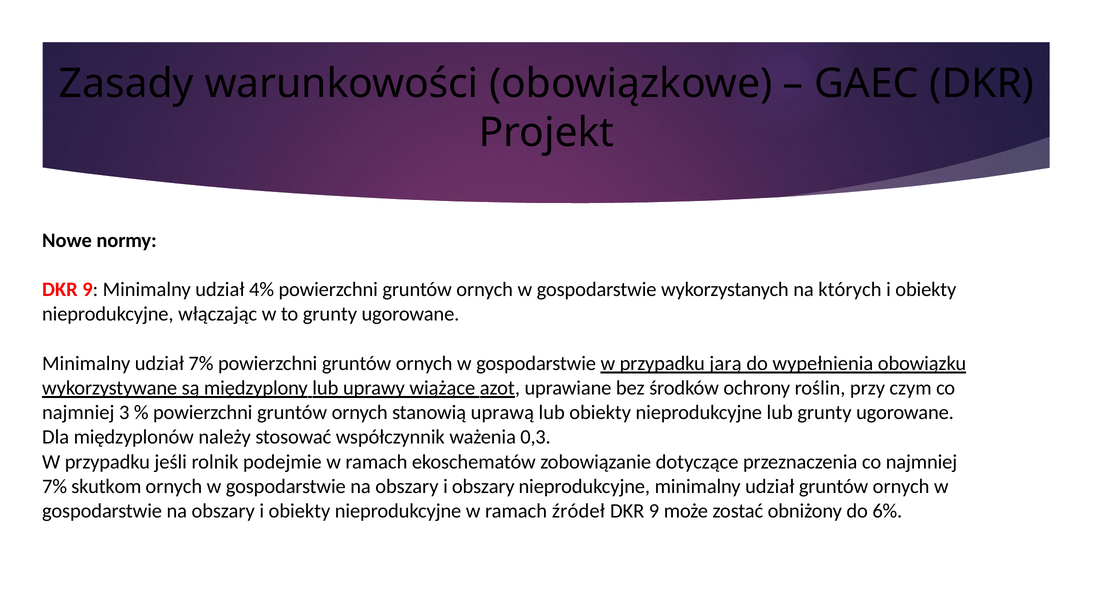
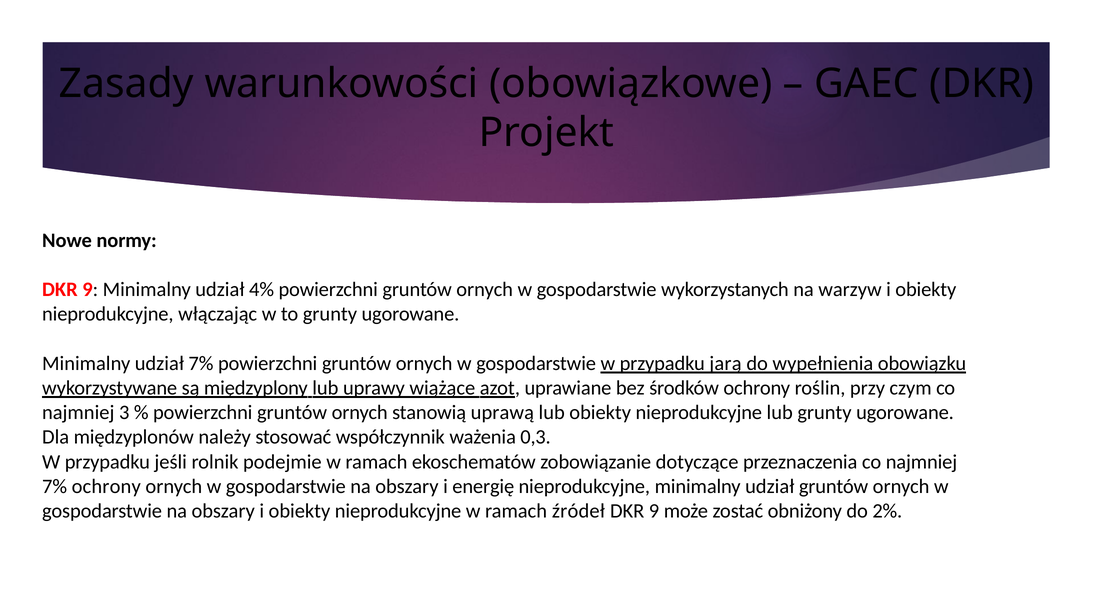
których: których -> warzyw
7% skutkom: skutkom -> ochrony
i obszary: obszary -> energię
6%: 6% -> 2%
